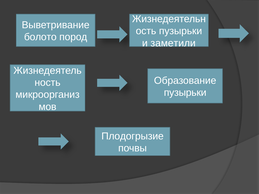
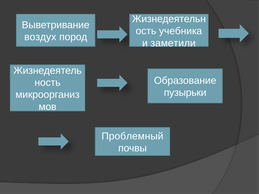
пузырьки at (181, 31): пузырьки -> учебника
болото: болото -> воздух
Плодогрызие: Плодогрызие -> Проблемный
